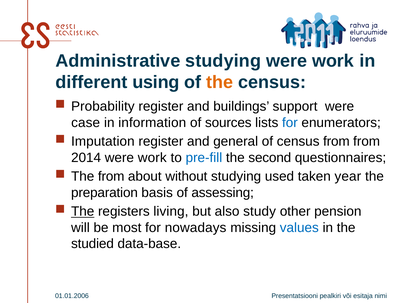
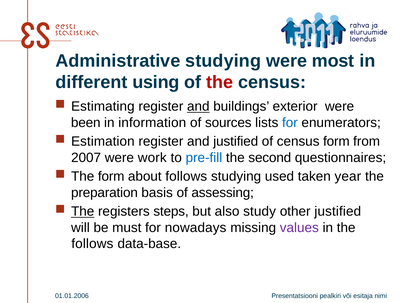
work at (333, 61): work -> most
the at (220, 82) colour: orange -> red
Probability: Probability -> Estimating
and at (198, 106) underline: none -> present
support: support -> exterior
case: case -> been
Imputation: Imputation -> Estimation
and general: general -> justified
census from: from -> form
2014: 2014 -> 2007
The from: from -> form
about without: without -> follows
living: living -> steps
other pension: pension -> justified
most: most -> must
values colour: blue -> purple
studied at (92, 244): studied -> follows
